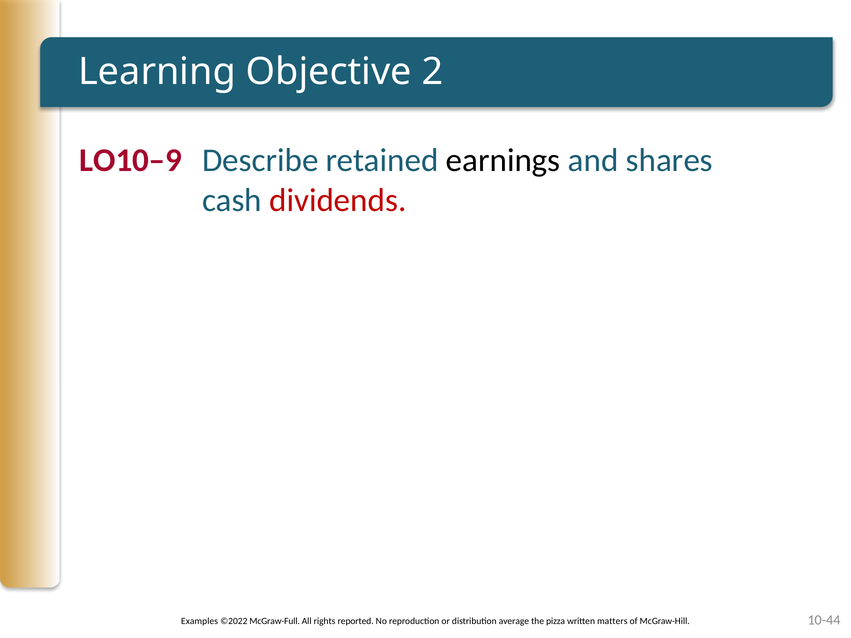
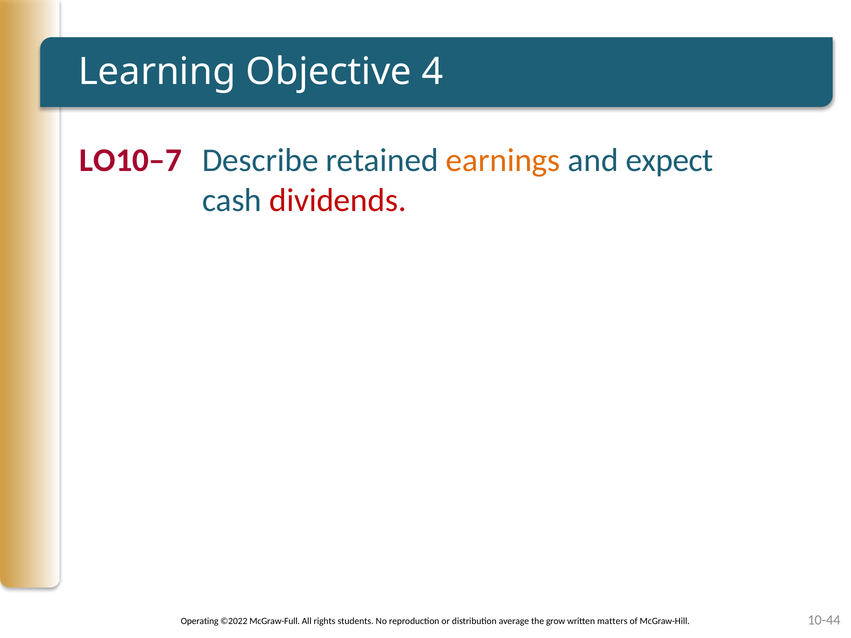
2: 2 -> 4
LO10–9: LO10–9 -> LO10–7
earnings colour: black -> orange
shares: shares -> expect
Examples: Examples -> Operating
reported: reported -> students
pizza: pizza -> grow
